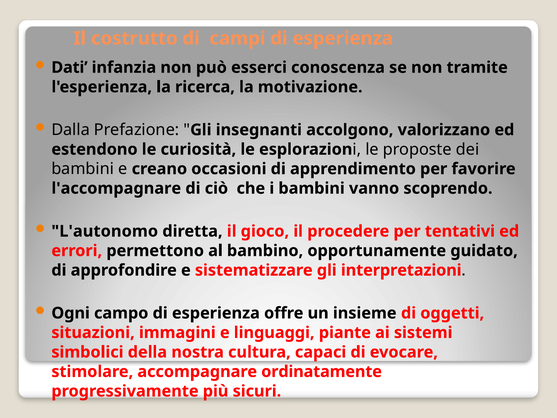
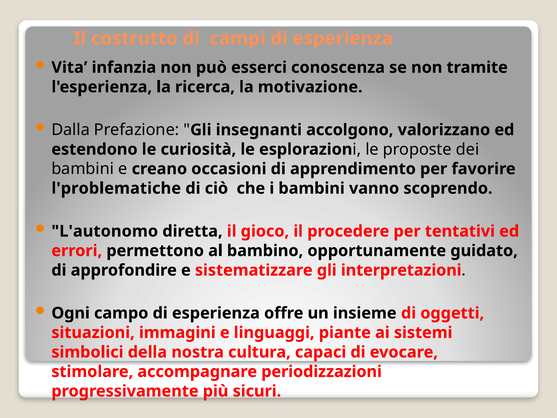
Dati: Dati -> Vita
l'accompagnare: l'accompagnare -> l'problematiche
ordinatamente: ordinatamente -> periodizzazioni
